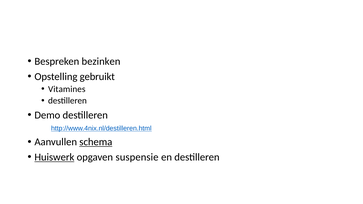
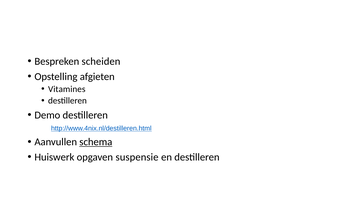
bezinken: bezinken -> scheiden
gebruikt: gebruikt -> afgieten
Huiswerk underline: present -> none
